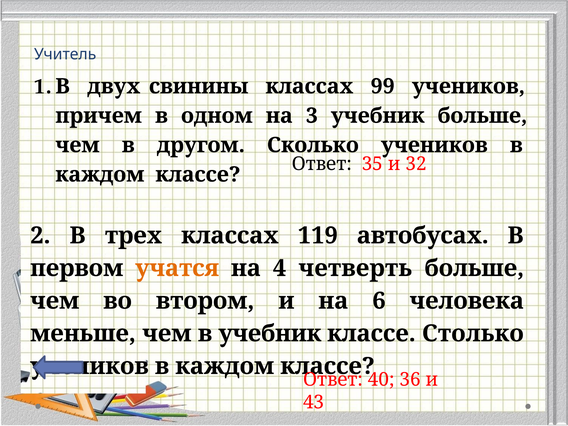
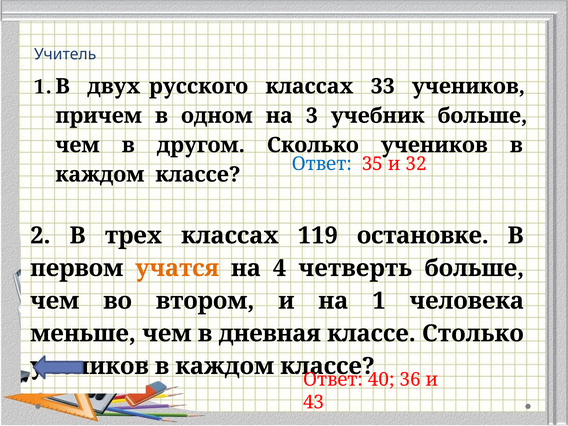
свинины: свинины -> русского
99: 99 -> 33
Ответ at (322, 164) colour: black -> blue
автобусах: автобусах -> остановке
6: 6 -> 1
в учебник: учебник -> дневная
